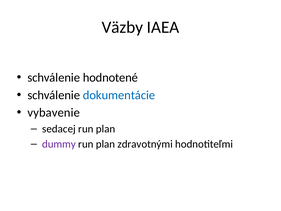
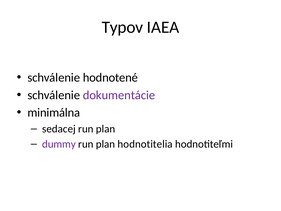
Väzby: Väzby -> Typov
dokumentácie colour: blue -> purple
vybavenie: vybavenie -> minimálna
zdravotnými: zdravotnými -> hodnotitelia
